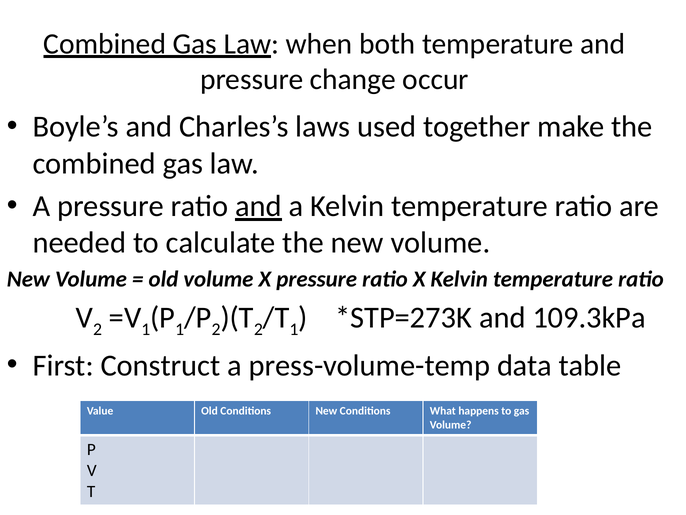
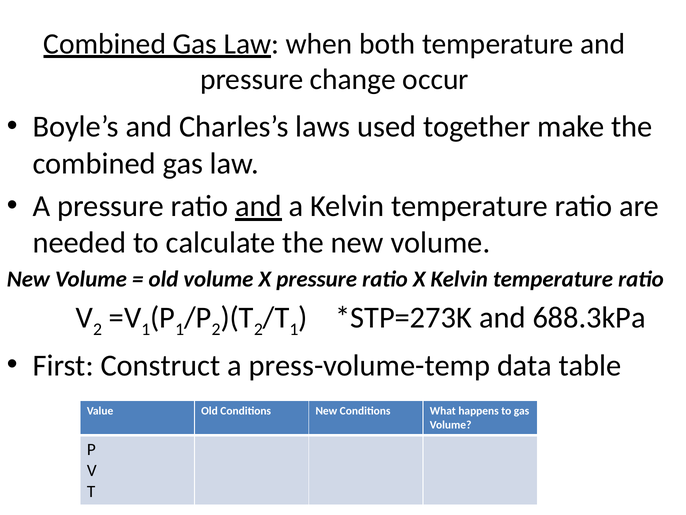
109.3kPa: 109.3kPa -> 688.3kPa
